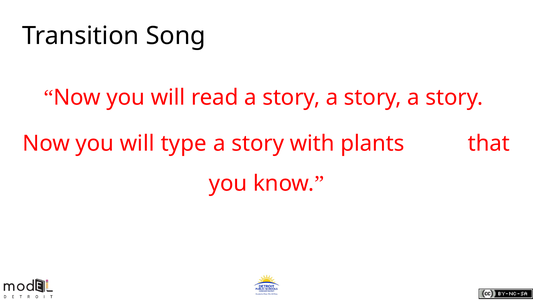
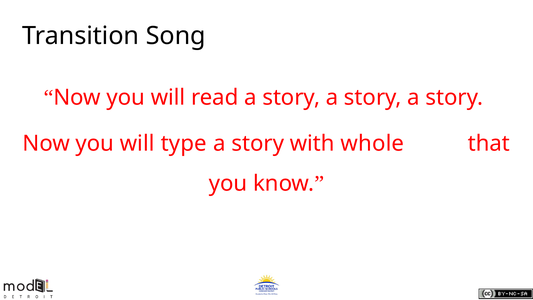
plants: plants -> whole
